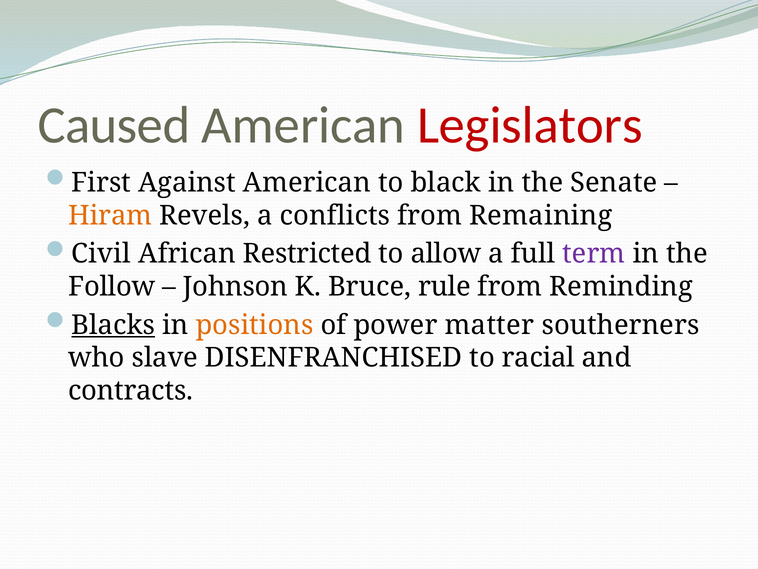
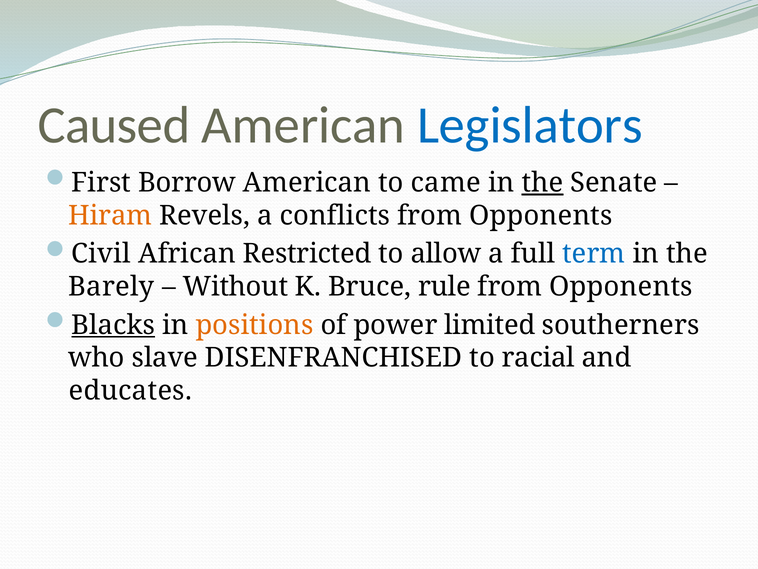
Legislators colour: red -> blue
Against: Against -> Borrow
black: black -> came
the at (542, 182) underline: none -> present
Remaining at (541, 215): Remaining -> Opponents
term colour: purple -> blue
Follow: Follow -> Barely
Johnson: Johnson -> Without
Reminding at (621, 286): Reminding -> Opponents
matter: matter -> limited
contracts: contracts -> educates
